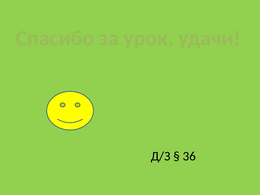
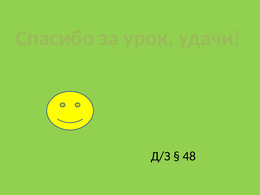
36: 36 -> 48
